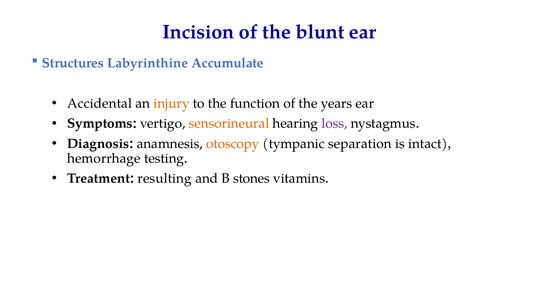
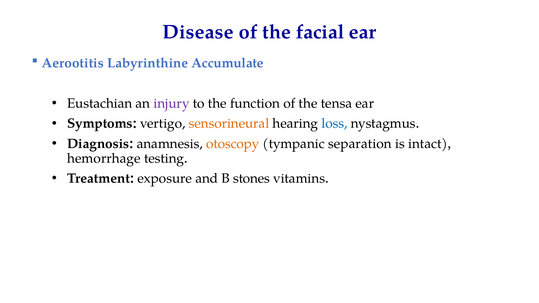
Incision: Incision -> Disease
blunt: blunt -> facial
Structures: Structures -> Aerootitis
Accidental: Accidental -> Eustachian
injury colour: orange -> purple
years: years -> tensa
loss colour: purple -> blue
resulting: resulting -> exposure
